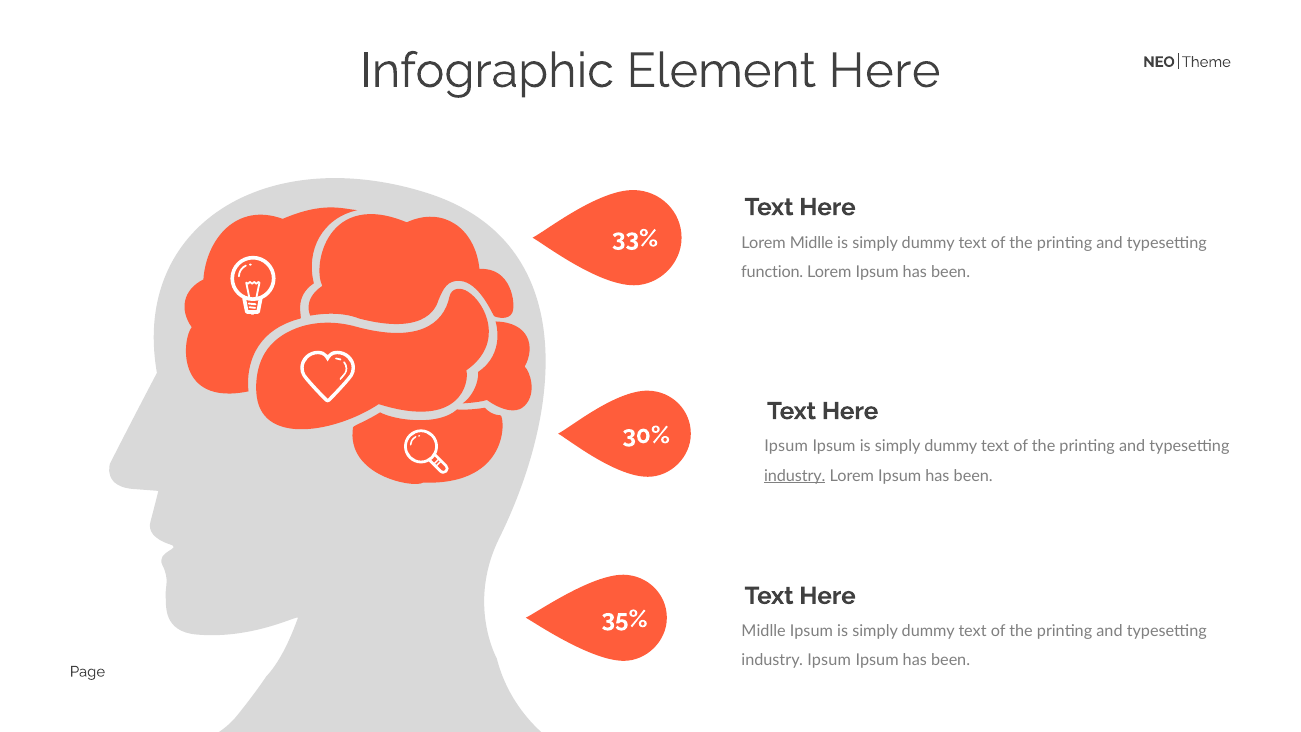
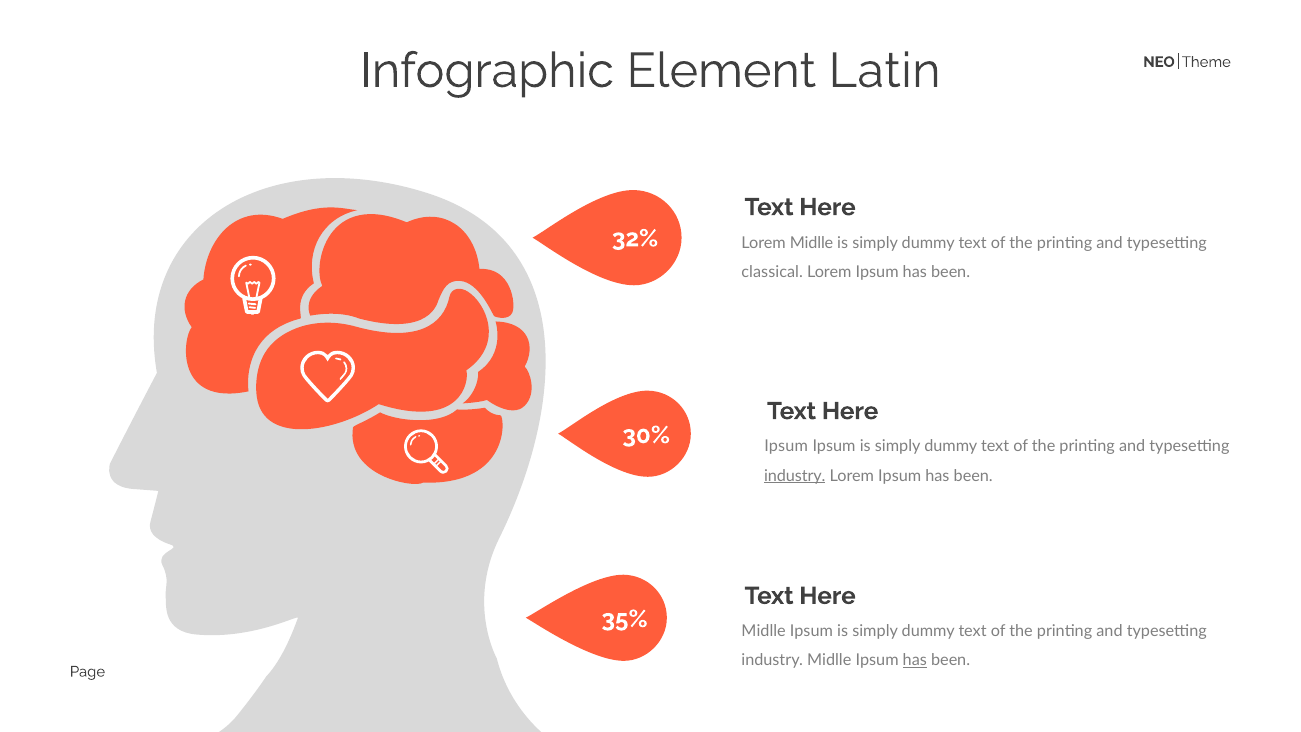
Element Here: Here -> Latin
33%: 33% -> 32%
function: function -> classical
industry Ipsum: Ipsum -> Midlle
has at (915, 660) underline: none -> present
